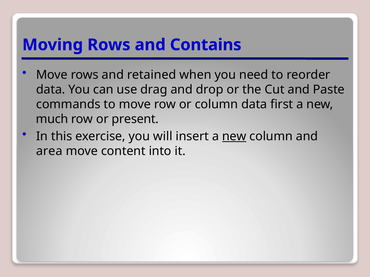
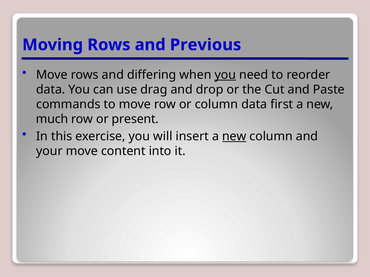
Contains: Contains -> Previous
retained: retained -> differing
you at (225, 75) underline: none -> present
area: area -> your
